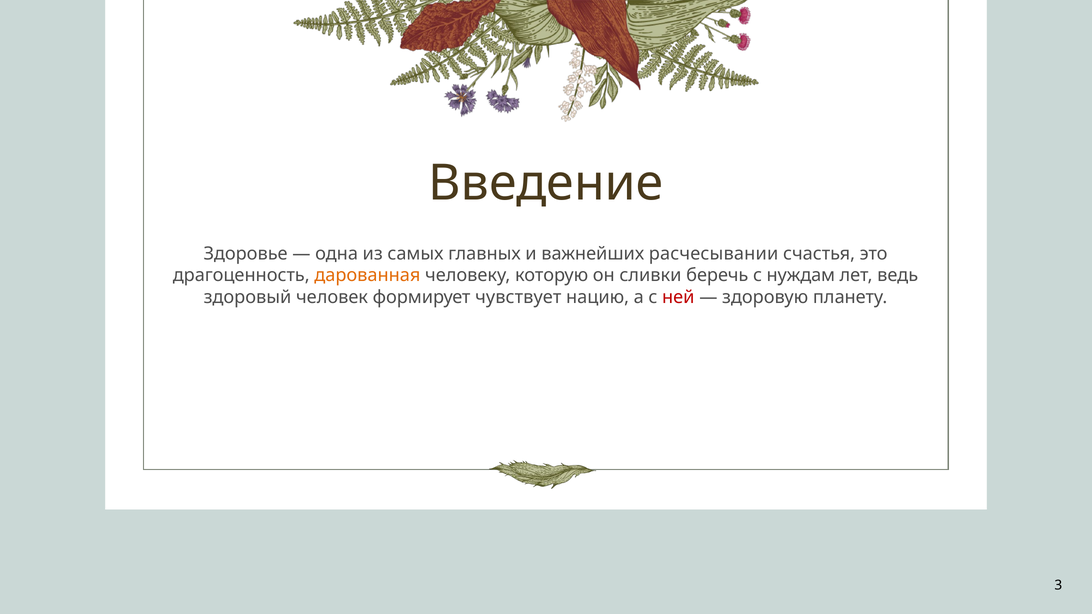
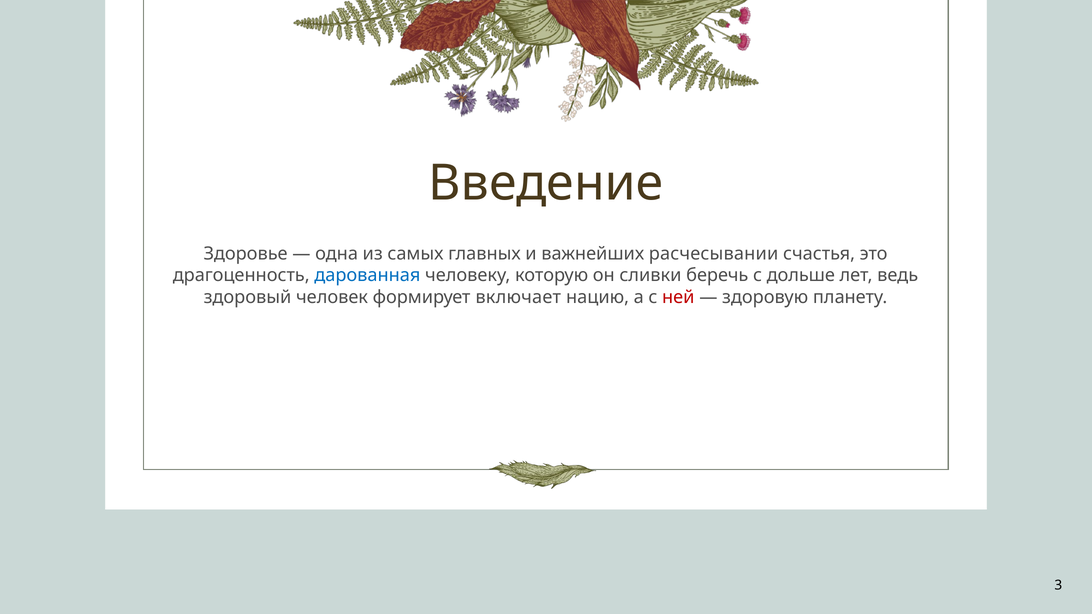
дарованная colour: orange -> blue
нуждам: нуждам -> дольше
чувствует: чувствует -> включает
